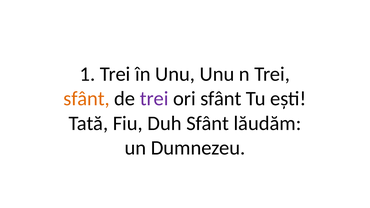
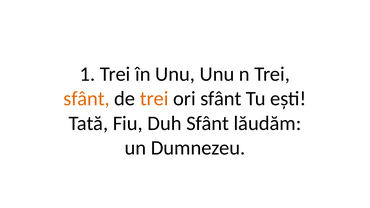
trei at (154, 99) colour: purple -> orange
